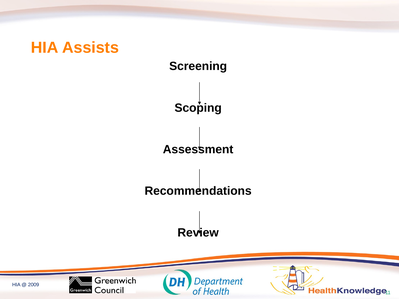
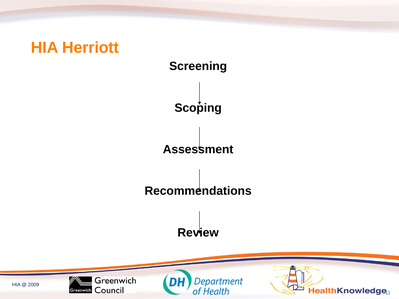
Assists: Assists -> Herriott
